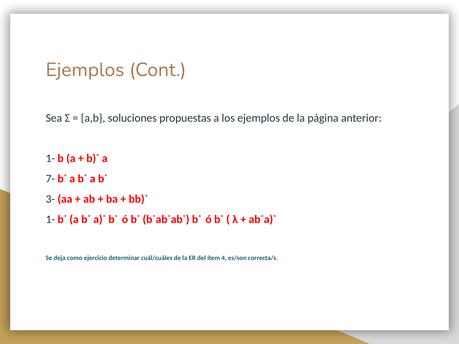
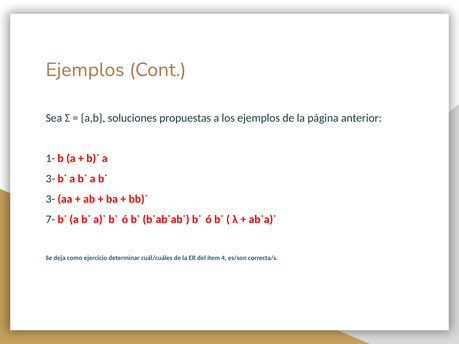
7- at (50, 179): 7- -> 3-
1- at (50, 219): 1- -> 7-
